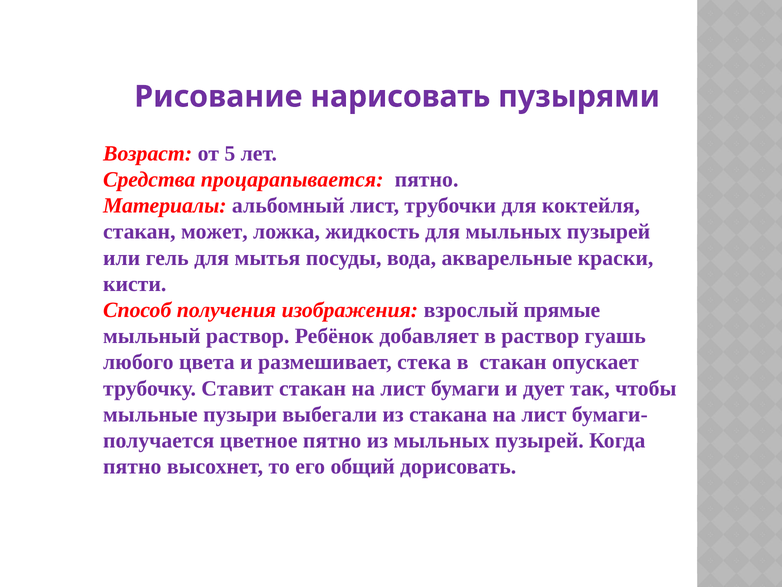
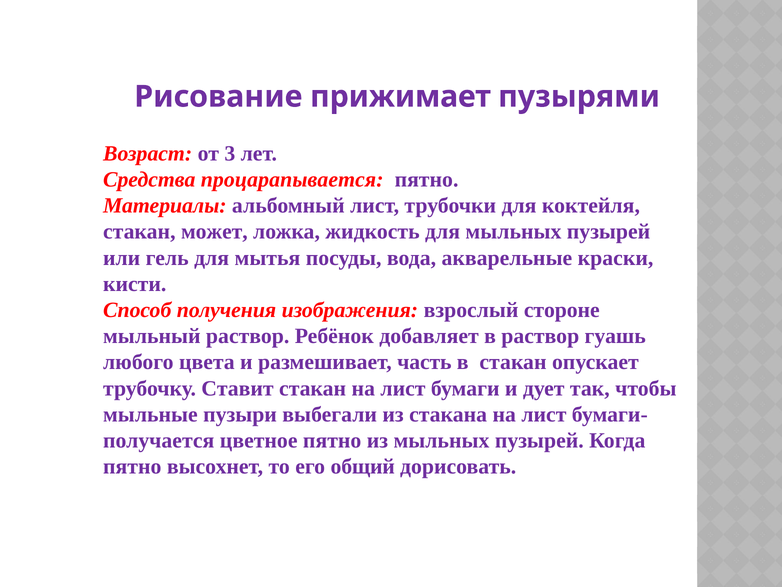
нарисовать: нарисовать -> прижимает
5: 5 -> 3
прямые: прямые -> стороне
стека: стека -> часть
